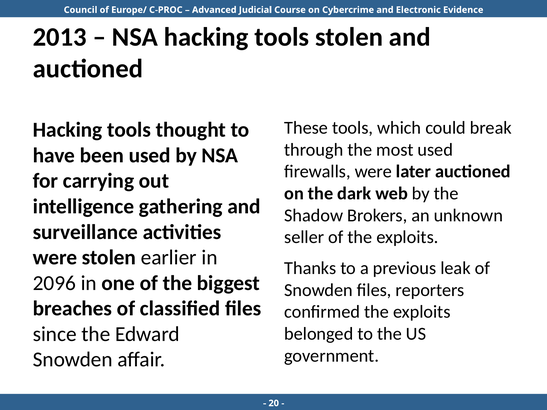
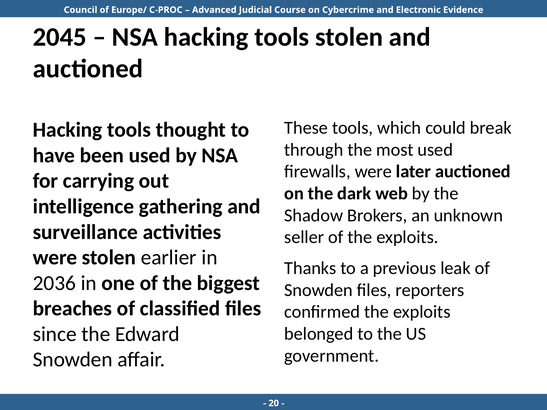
2013: 2013 -> 2045
2096: 2096 -> 2036
